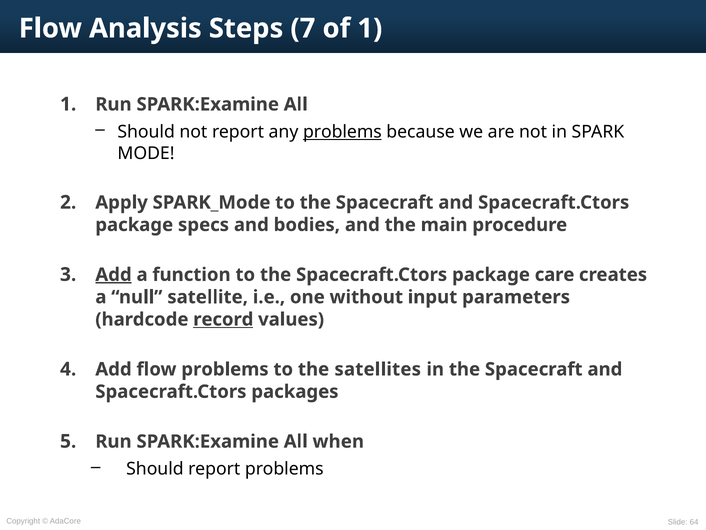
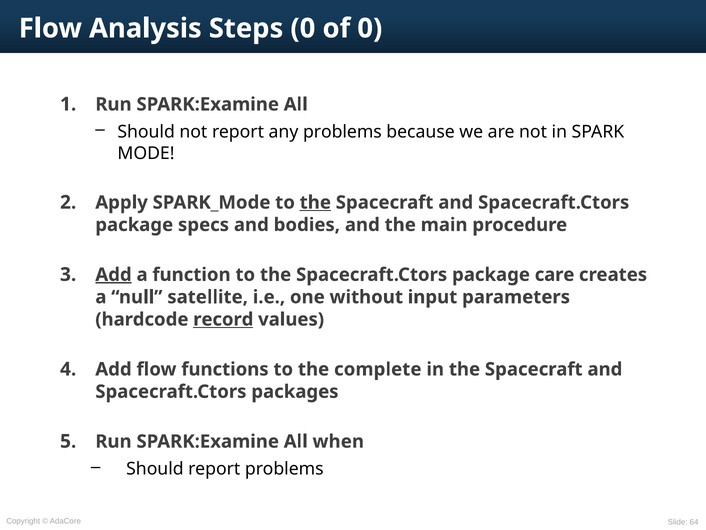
Steps 7: 7 -> 0
of 1: 1 -> 0
problems at (342, 132) underline: present -> none
the at (315, 202) underline: none -> present
flow problems: problems -> functions
satellites: satellites -> complete
